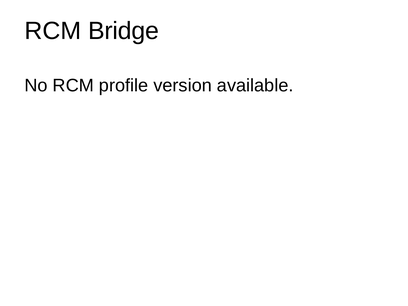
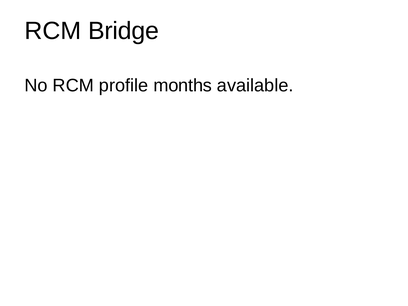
version: version -> months
